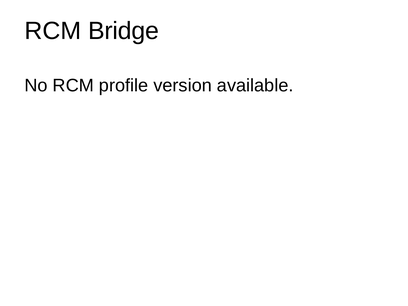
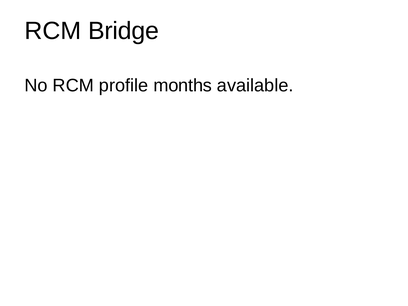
version: version -> months
